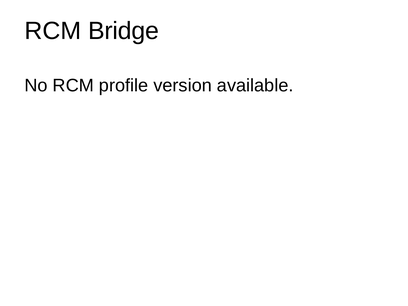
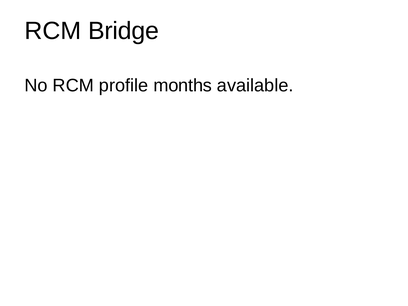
version: version -> months
